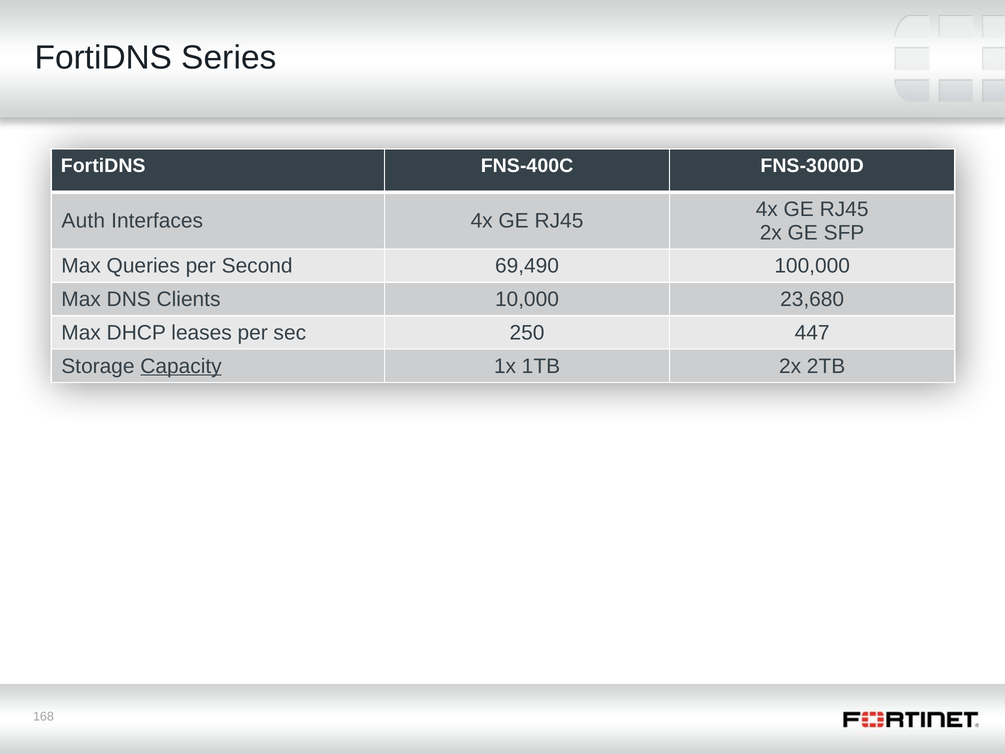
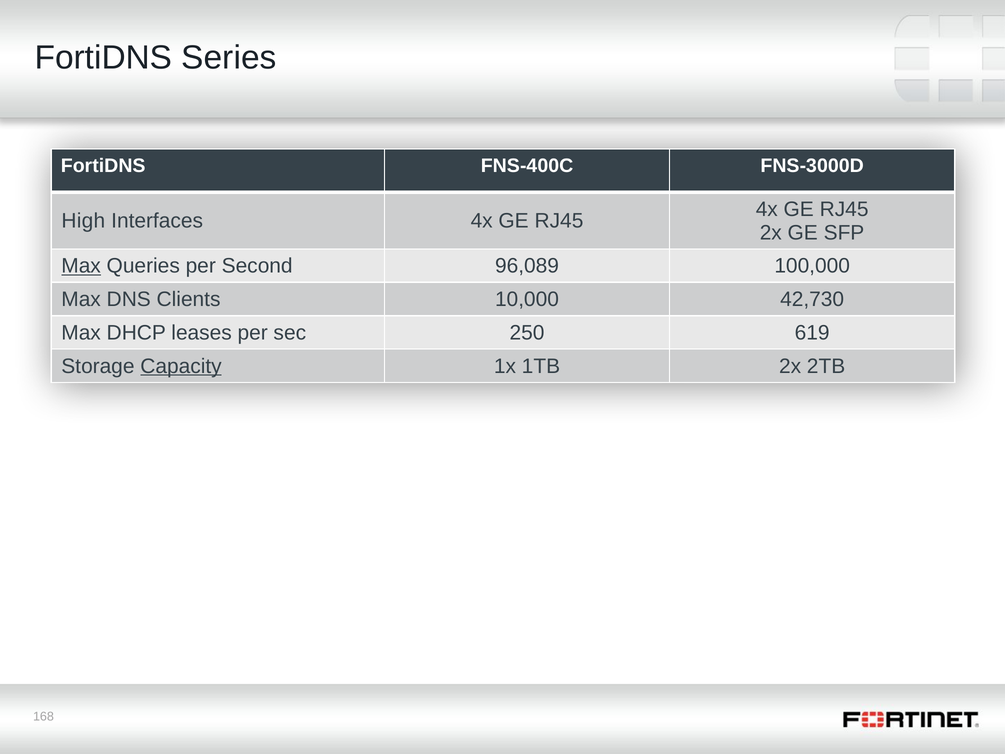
Auth: Auth -> High
Max at (81, 266) underline: none -> present
69,490: 69,490 -> 96,089
23,680: 23,680 -> 42,730
447: 447 -> 619
